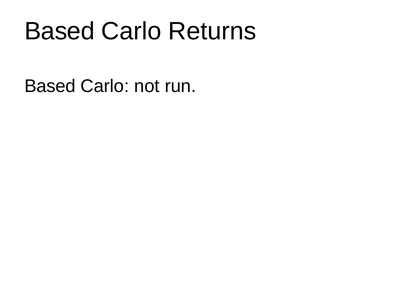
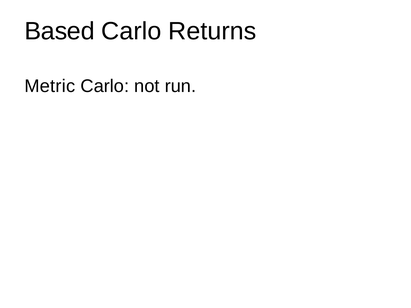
Based at (50, 86): Based -> Metric
